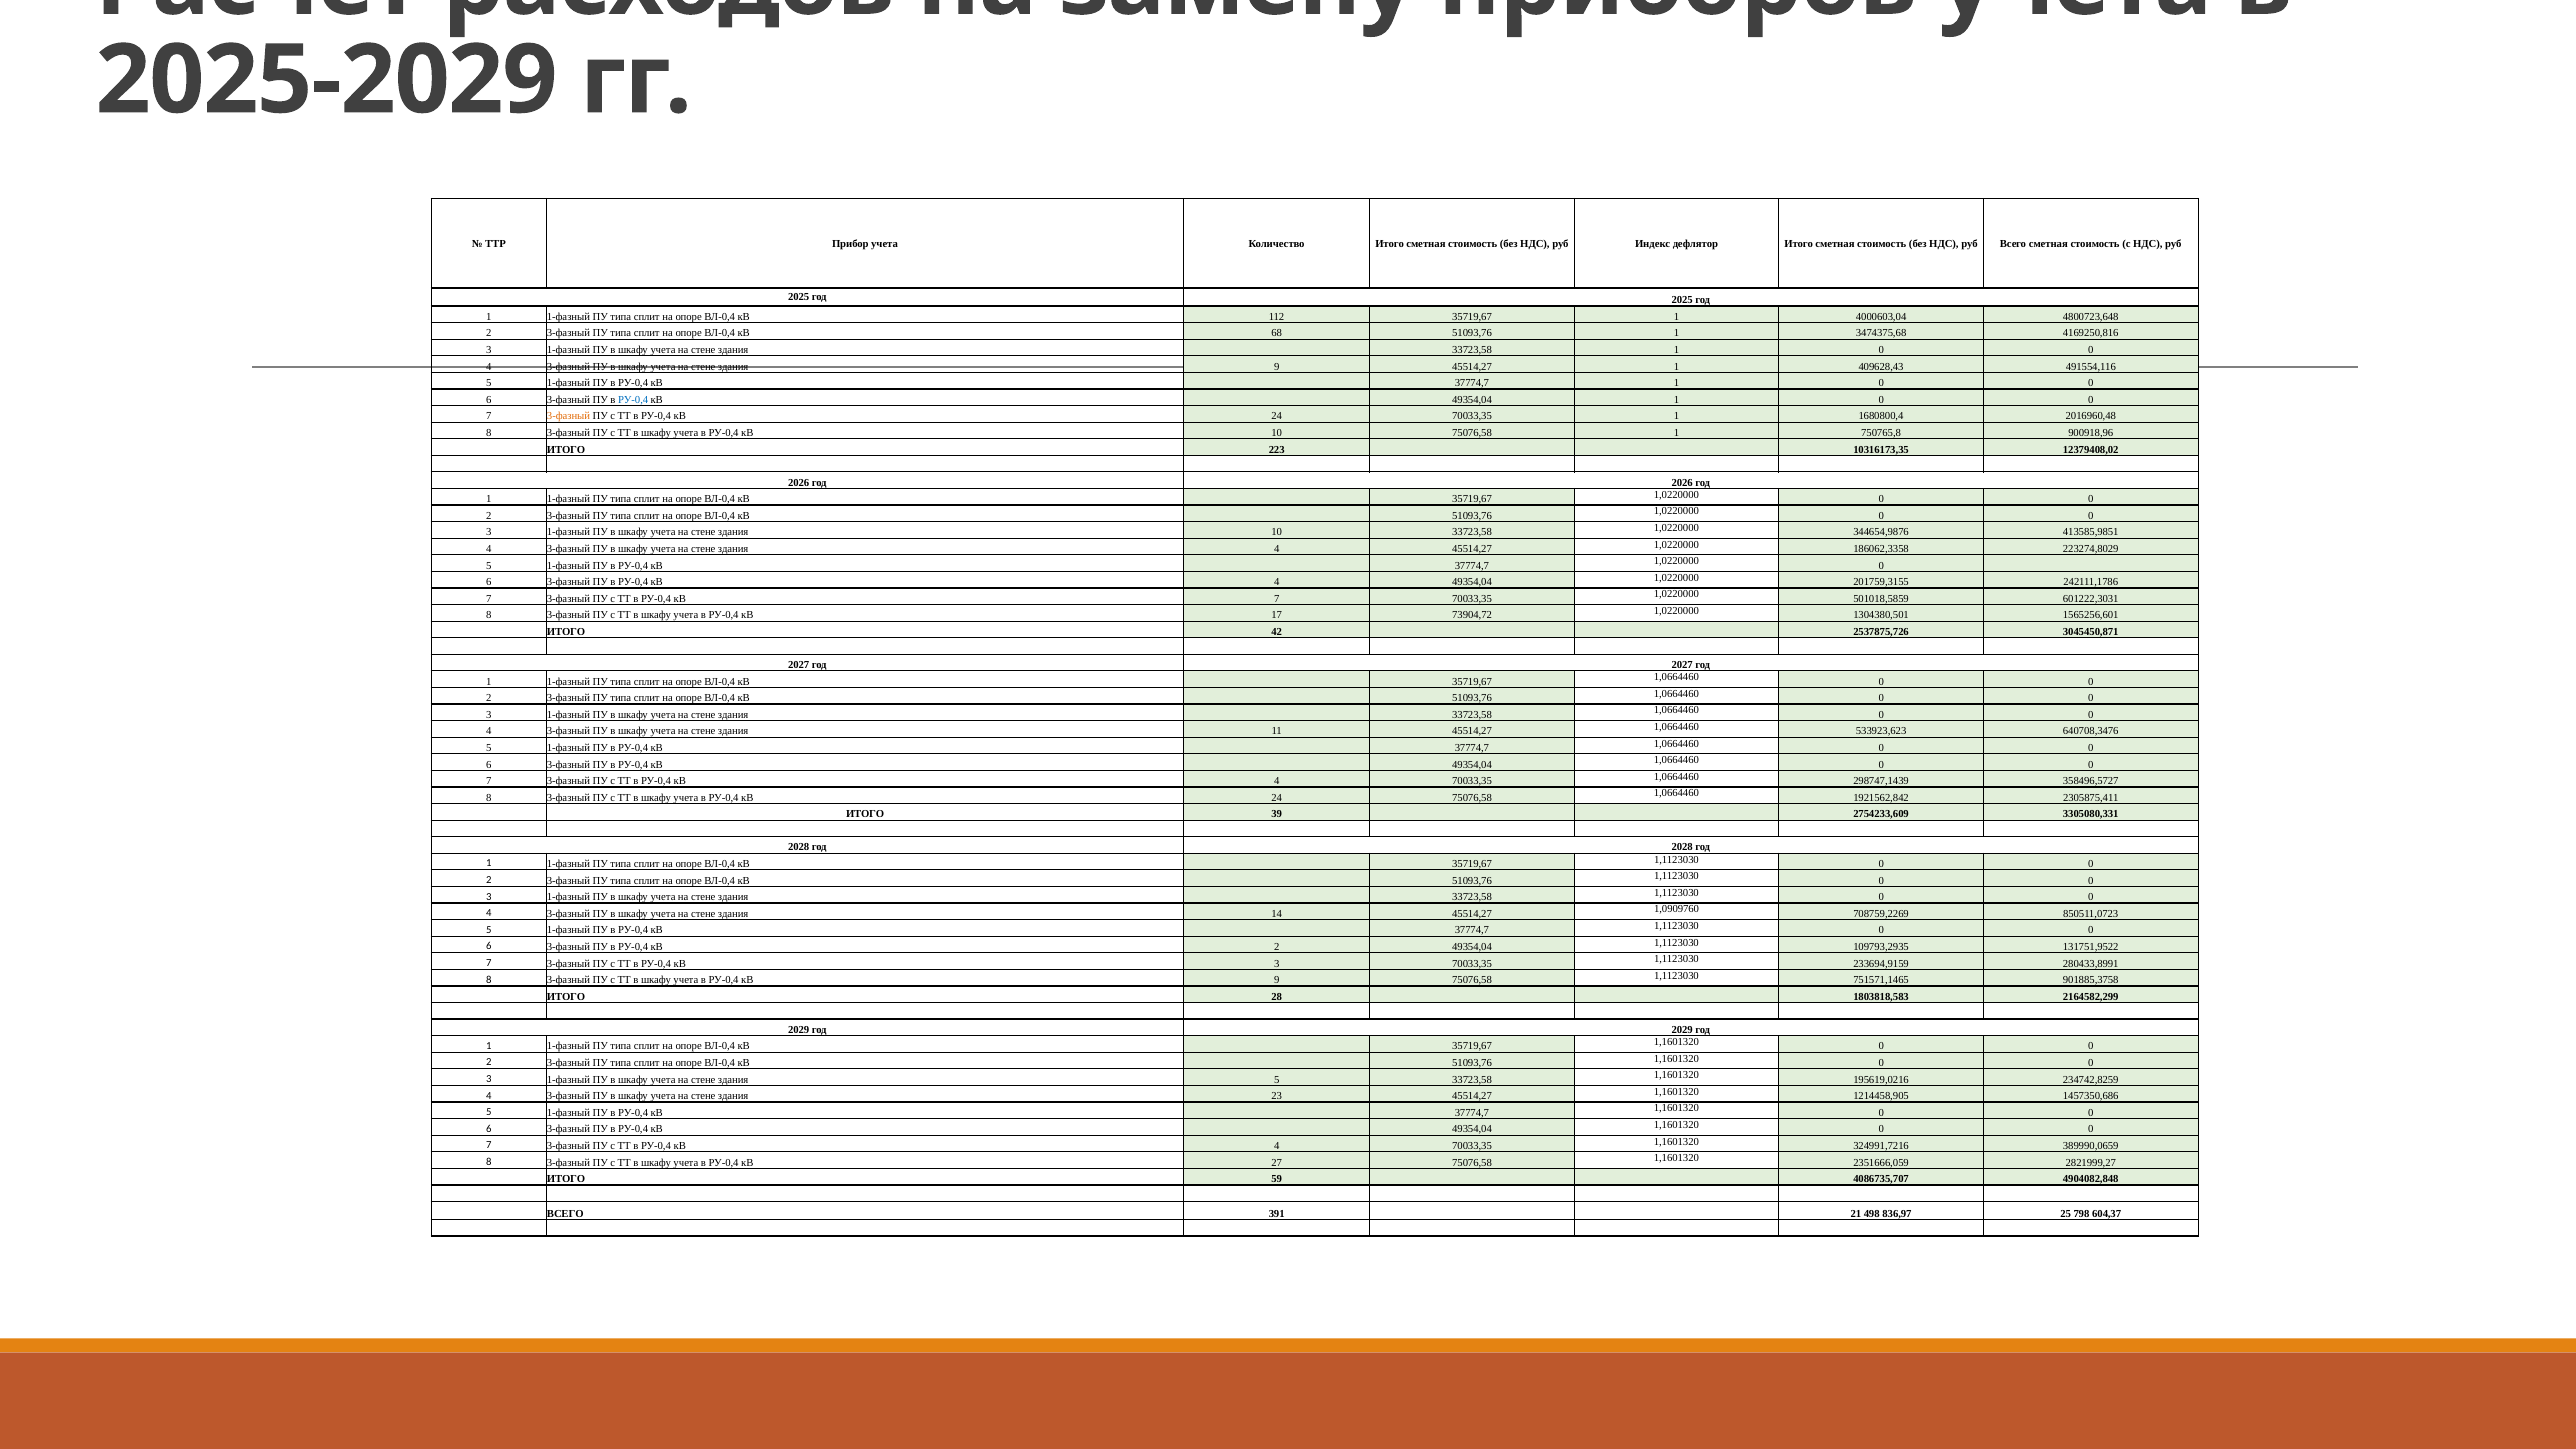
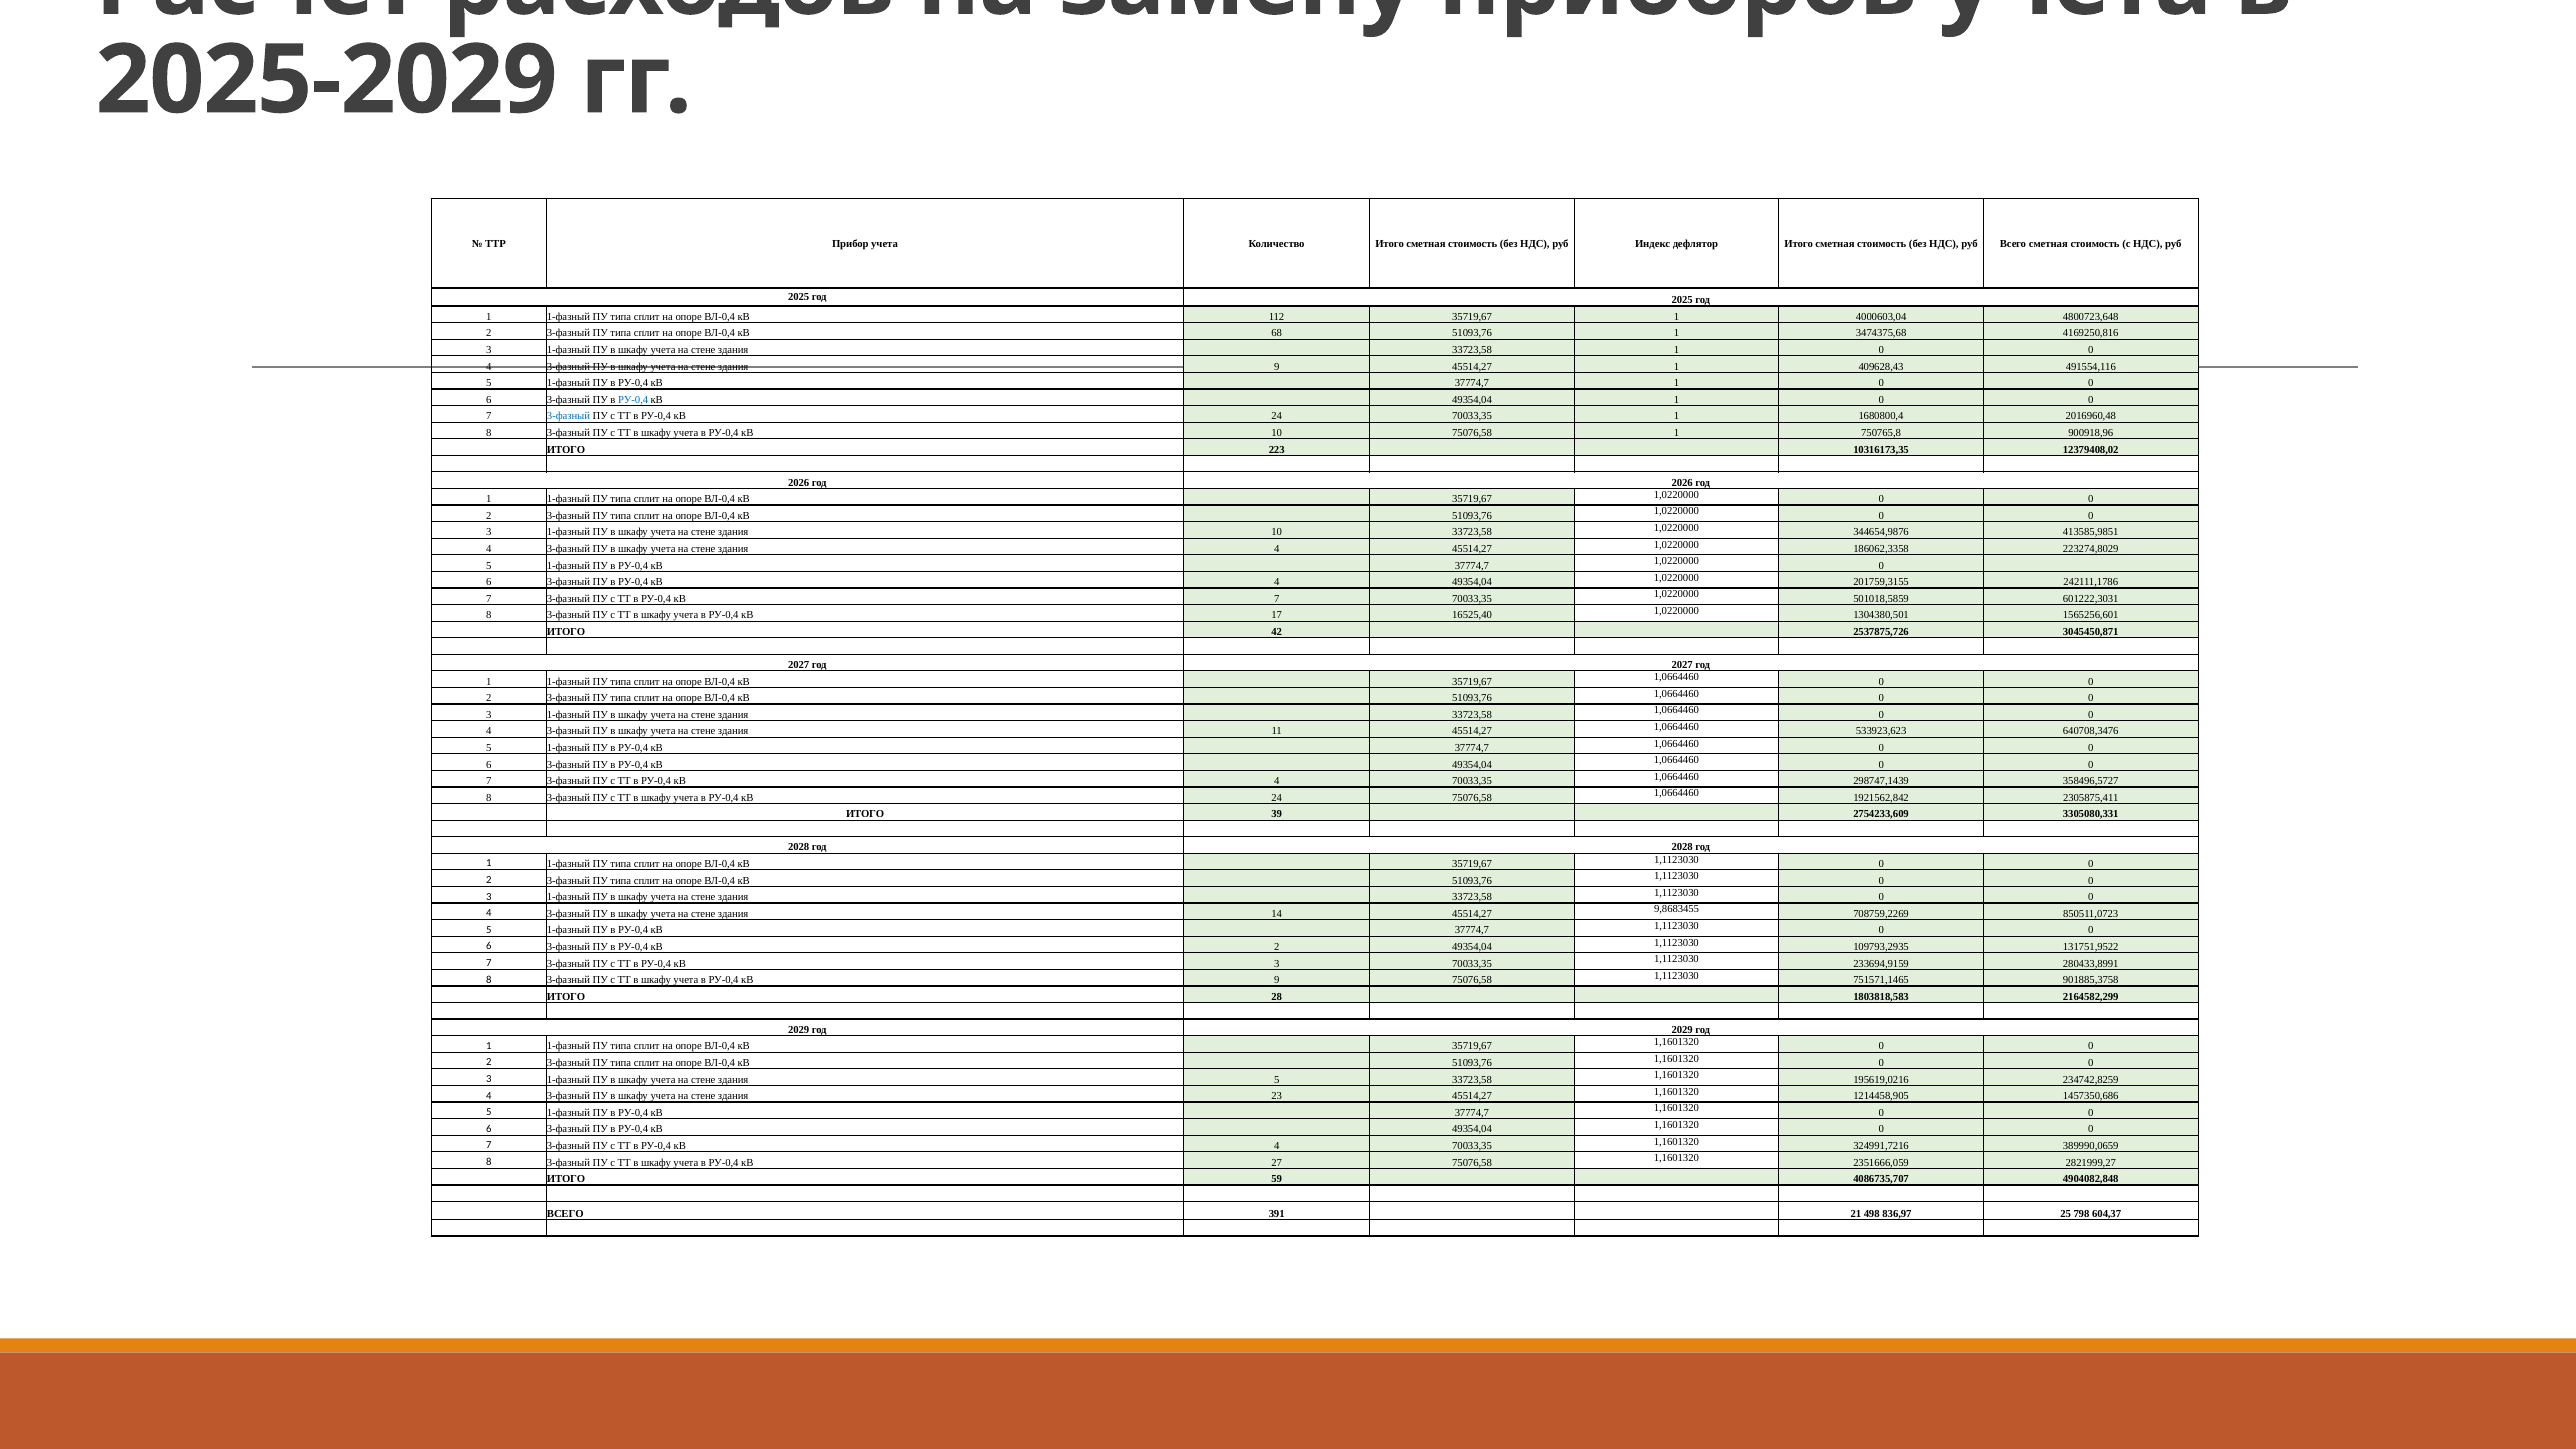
3-фазный at (569, 416) colour: orange -> blue
73904,72: 73904,72 -> 16525,40
1,0909760: 1,0909760 -> 9,8683455
